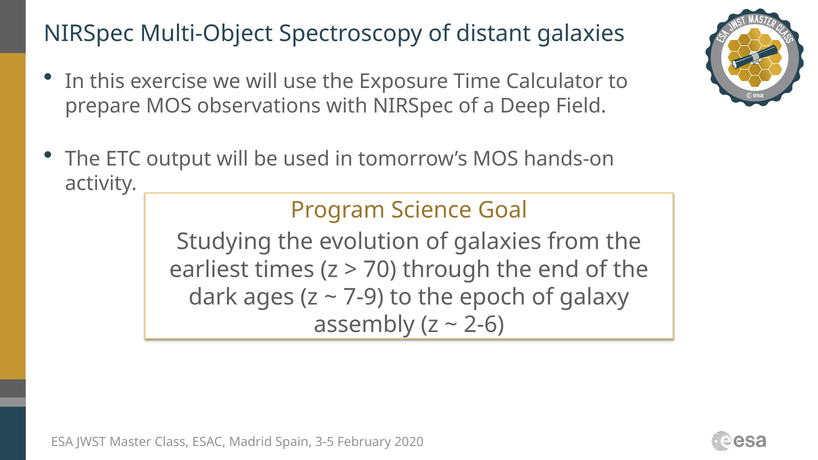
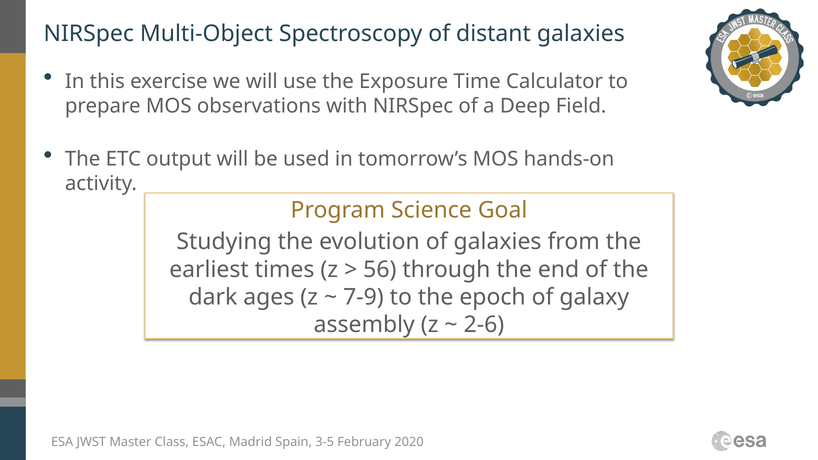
70: 70 -> 56
